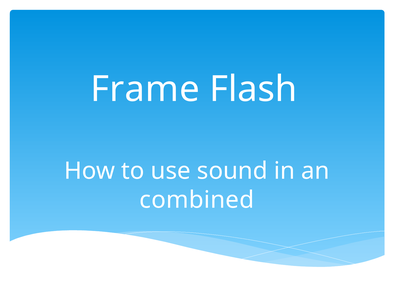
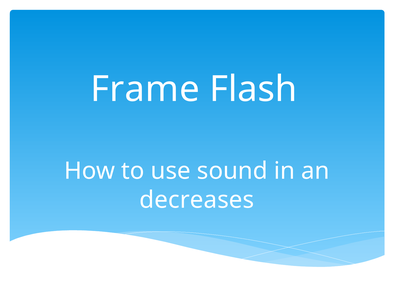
combined: combined -> decreases
